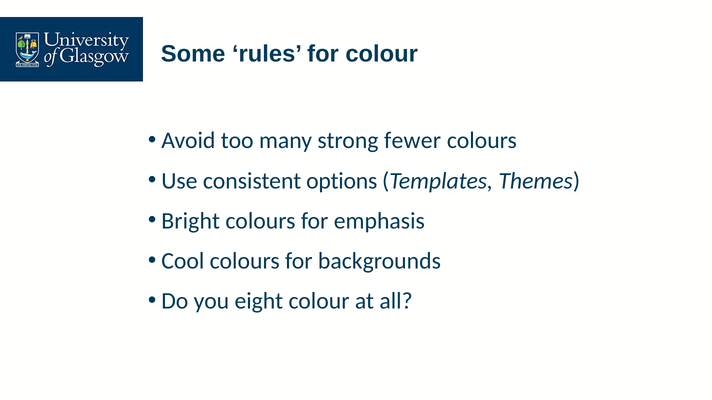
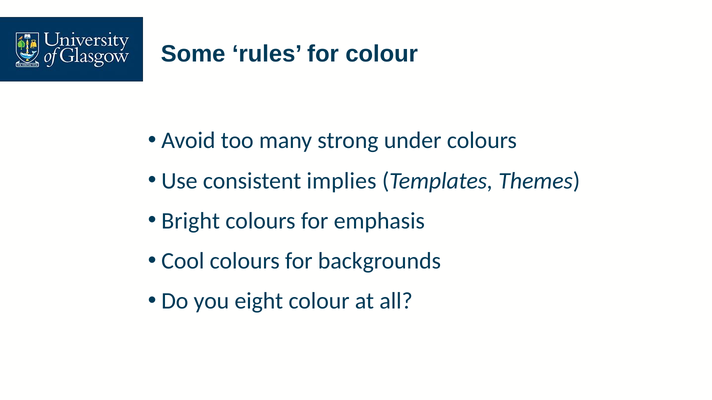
fewer: fewer -> under
options: options -> implies
